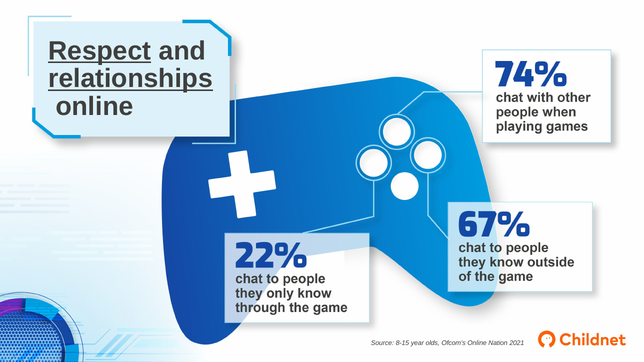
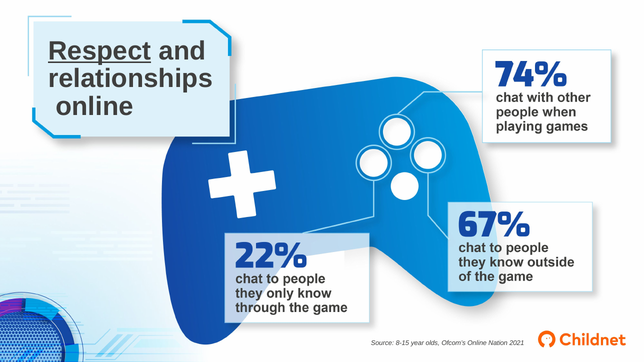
relationships underline: present -> none
